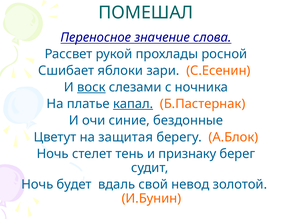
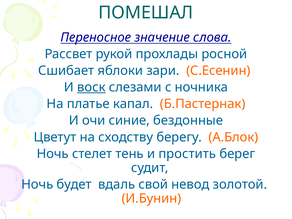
капал underline: present -> none
защитая: защитая -> сходству
признаку: признаку -> простить
